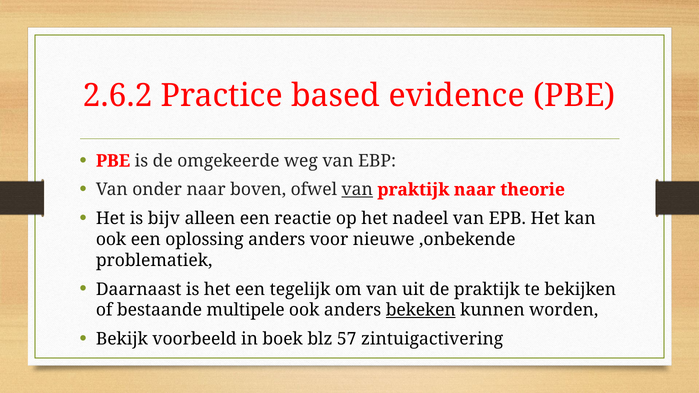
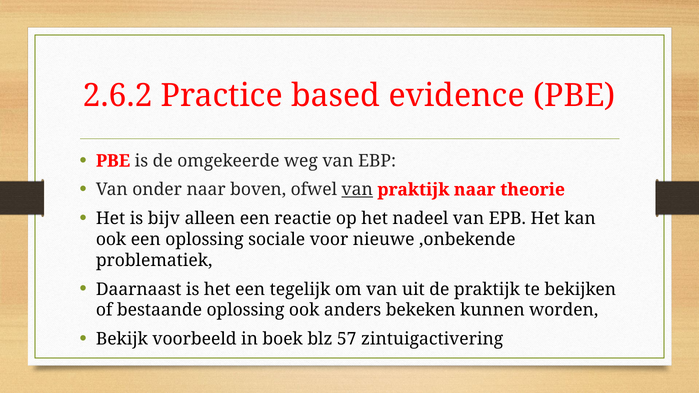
oplossing anders: anders -> sociale
bestaande multipele: multipele -> oplossing
bekeken underline: present -> none
